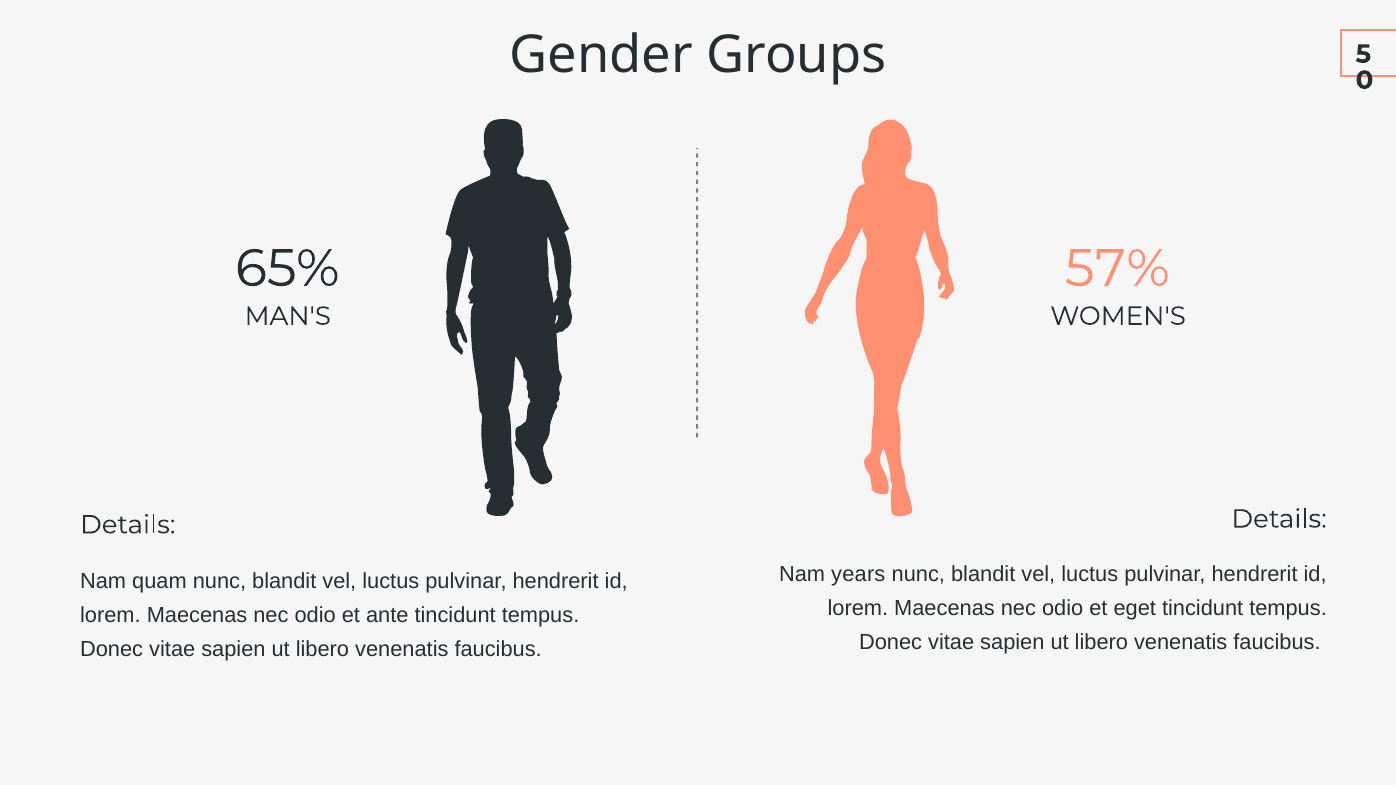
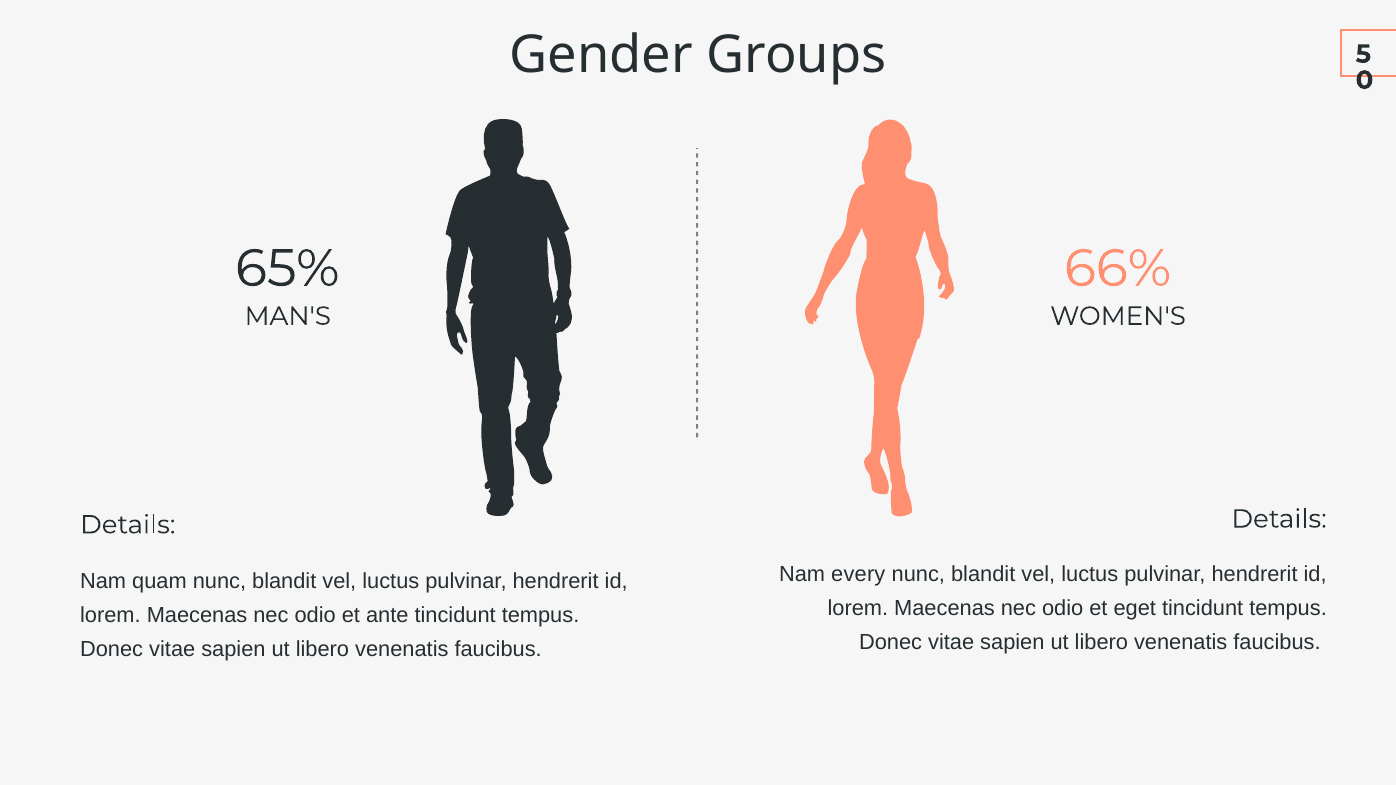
57%: 57% -> 66%
years: years -> every
